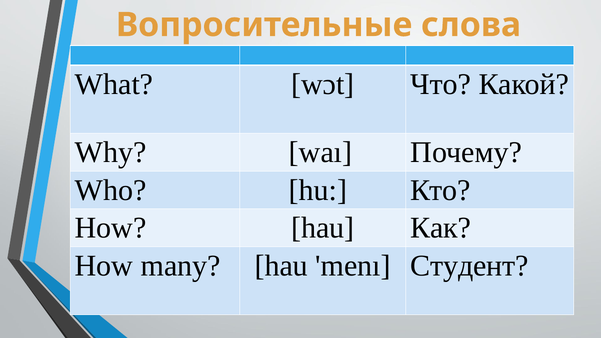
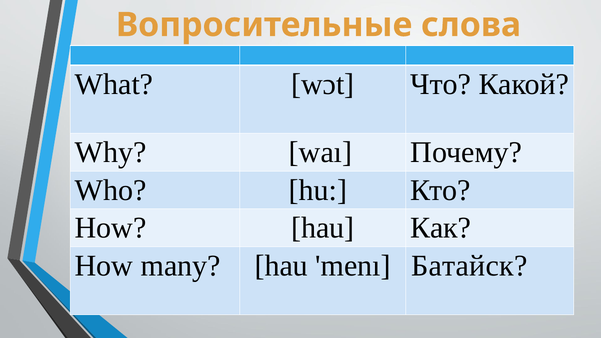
Студент: Студент -> Батайск
